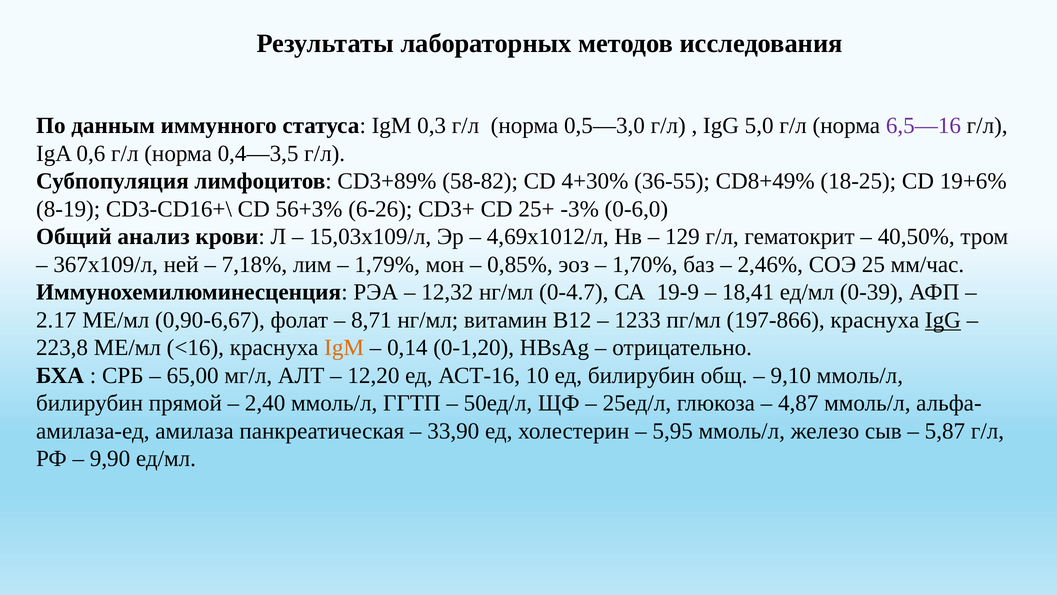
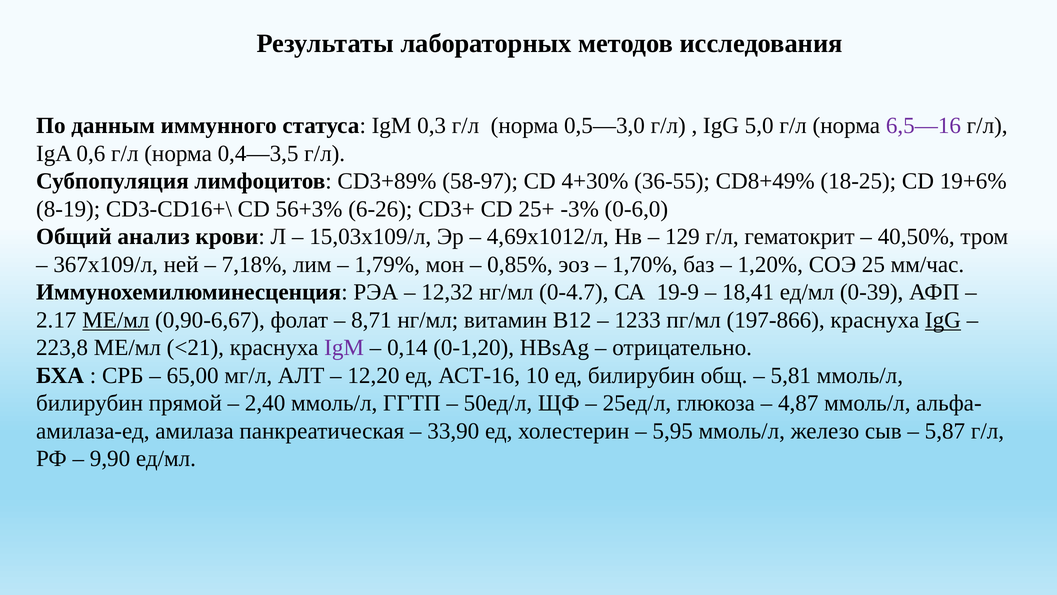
58-82: 58-82 -> 58-97
2,46%: 2,46% -> 1,20%
МЕ/мл at (116, 320) underline: none -> present
<16: <16 -> <21
IgМ colour: orange -> purple
9,10: 9,10 -> 5,81
